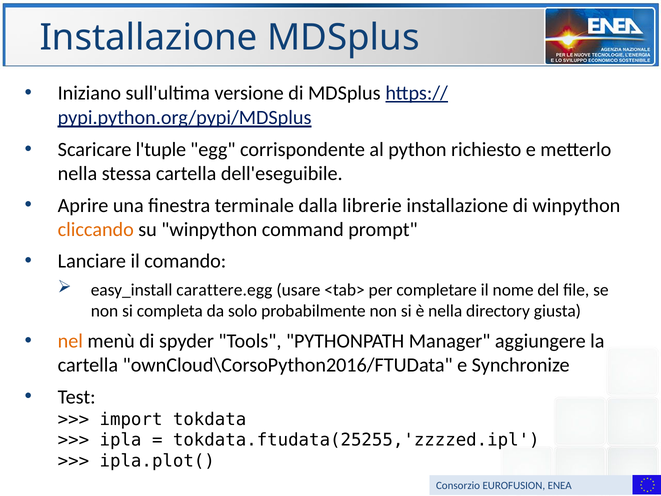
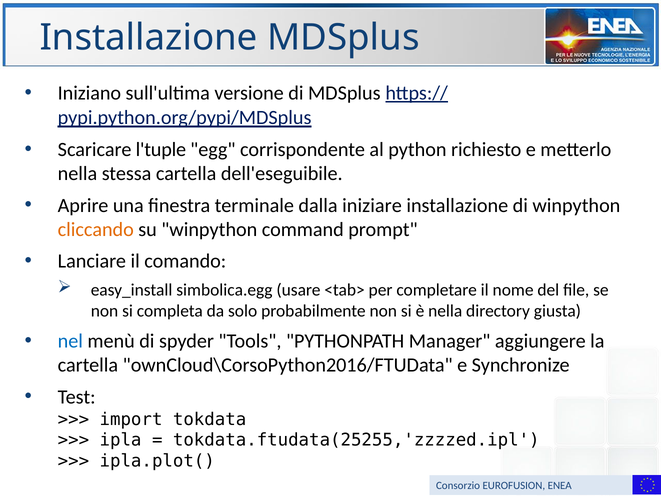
librerie: librerie -> iniziare
carattere.egg: carattere.egg -> simbolica.egg
nel colour: orange -> blue
